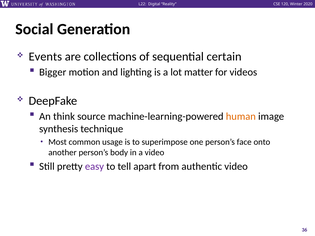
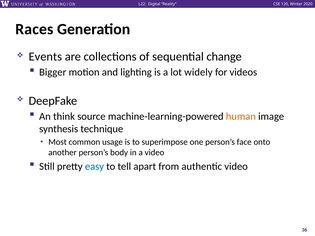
Social: Social -> Races
certain: certain -> change
matter: matter -> widely
easy colour: purple -> blue
